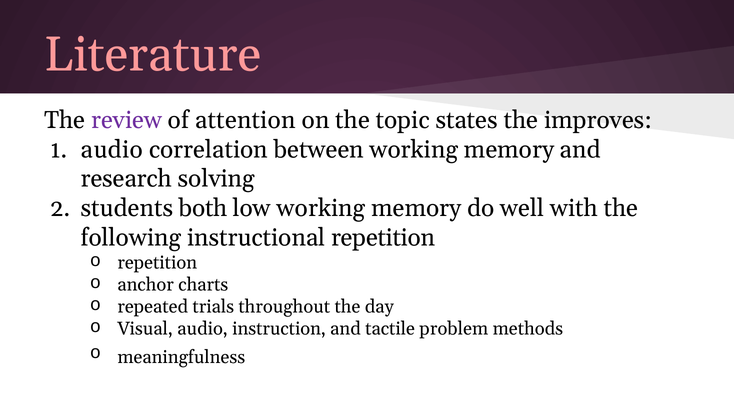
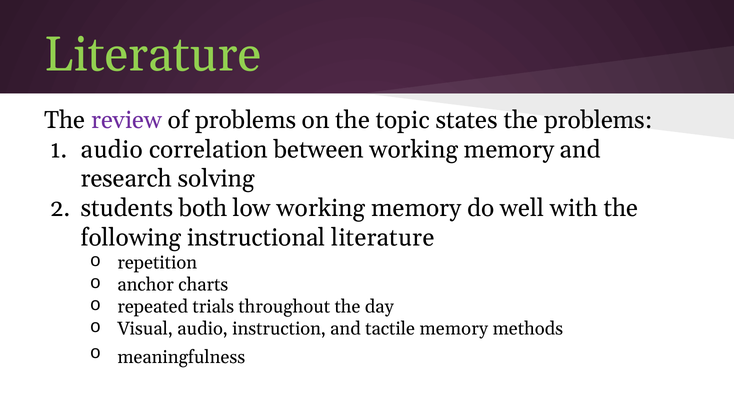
Literature at (153, 54) colour: pink -> light green
of attention: attention -> problems
the improves: improves -> problems
instructional repetition: repetition -> literature
tactile problem: problem -> memory
